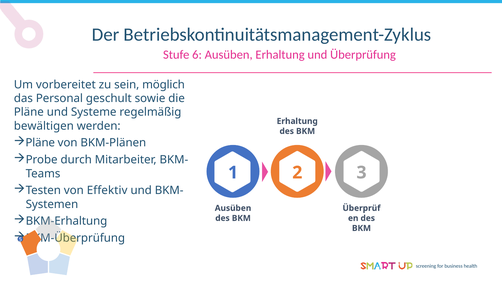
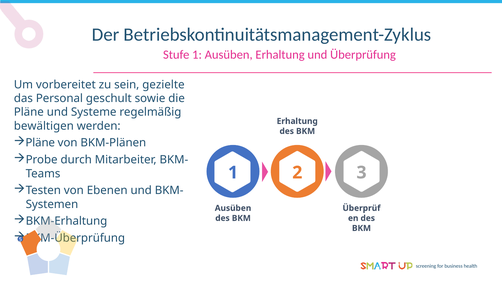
Stufe 6: 6 -> 1
möglich: möglich -> gezielte
Effektiv: Effektiv -> Ebenen
